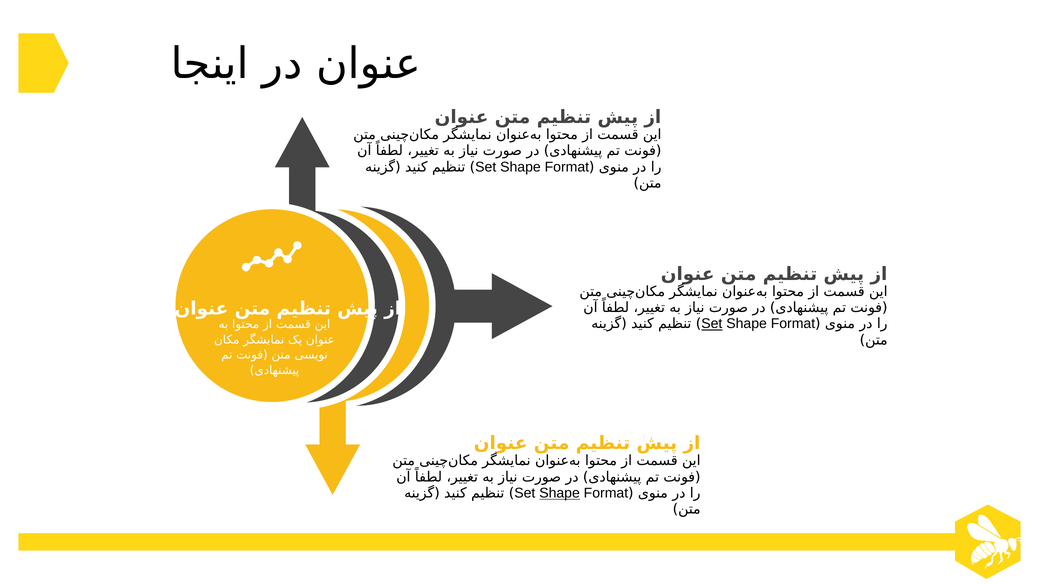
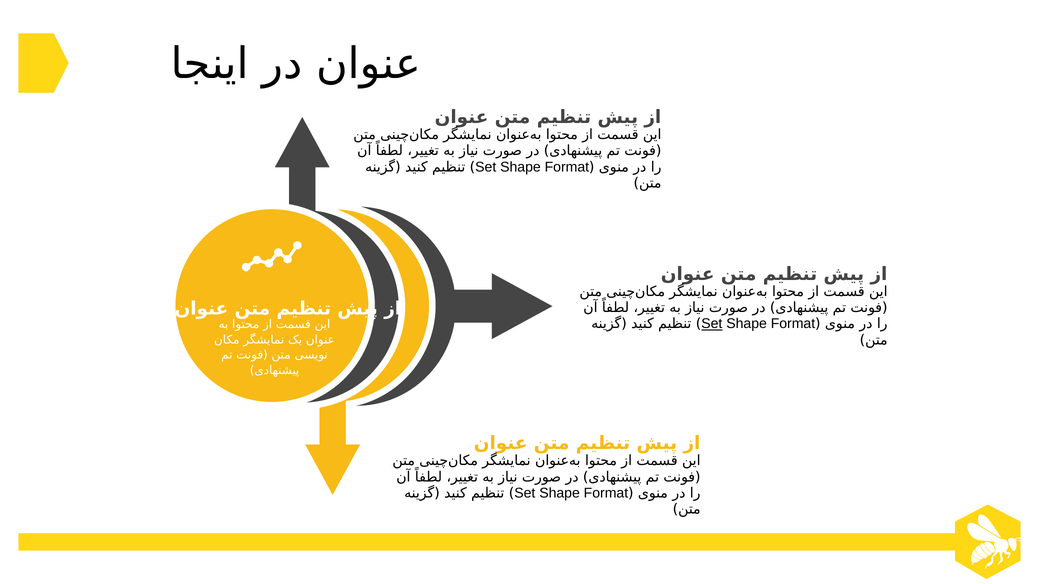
Shape at (560, 494) underline: present -> none
